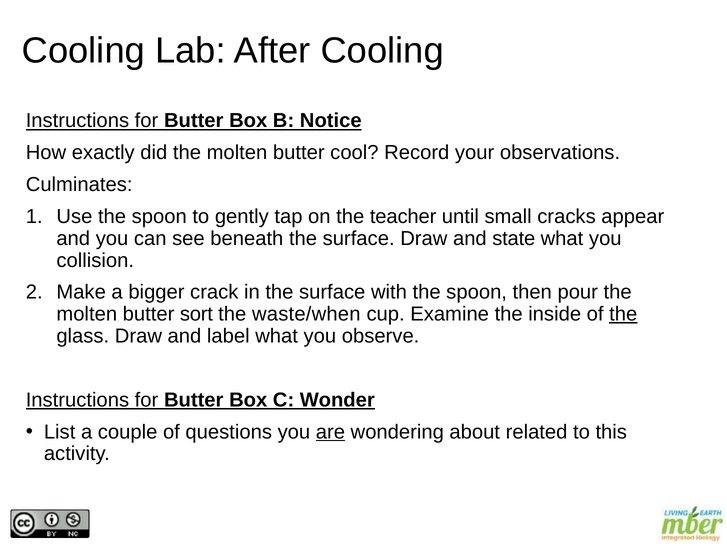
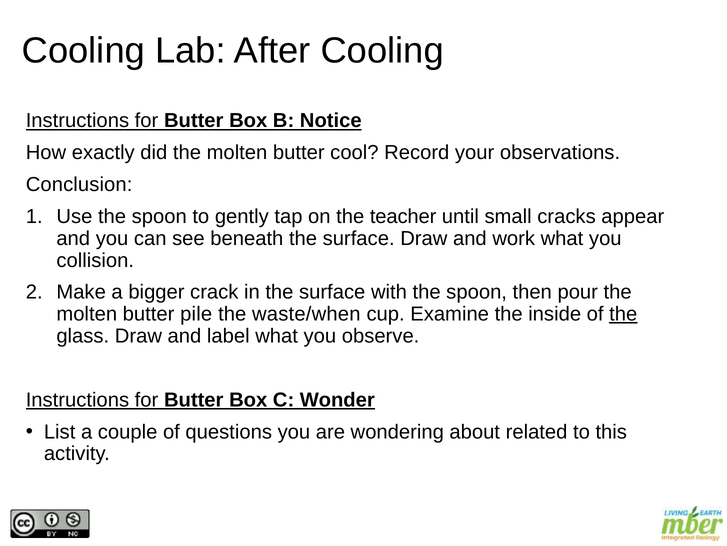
Culminates: Culminates -> Conclusion
state: state -> work
sort: sort -> pile
are underline: present -> none
